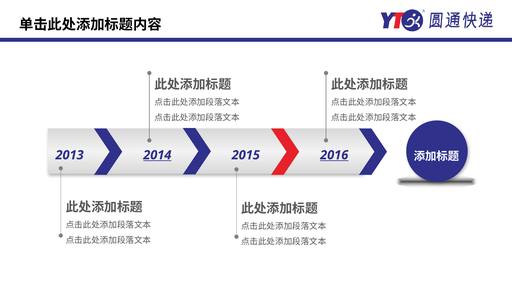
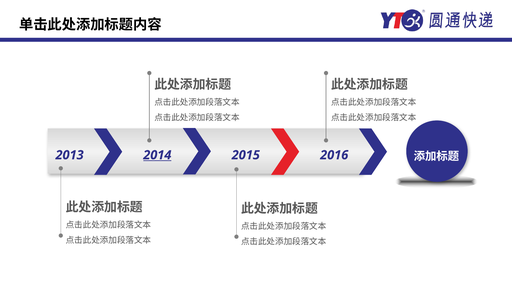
2016 underline: present -> none
